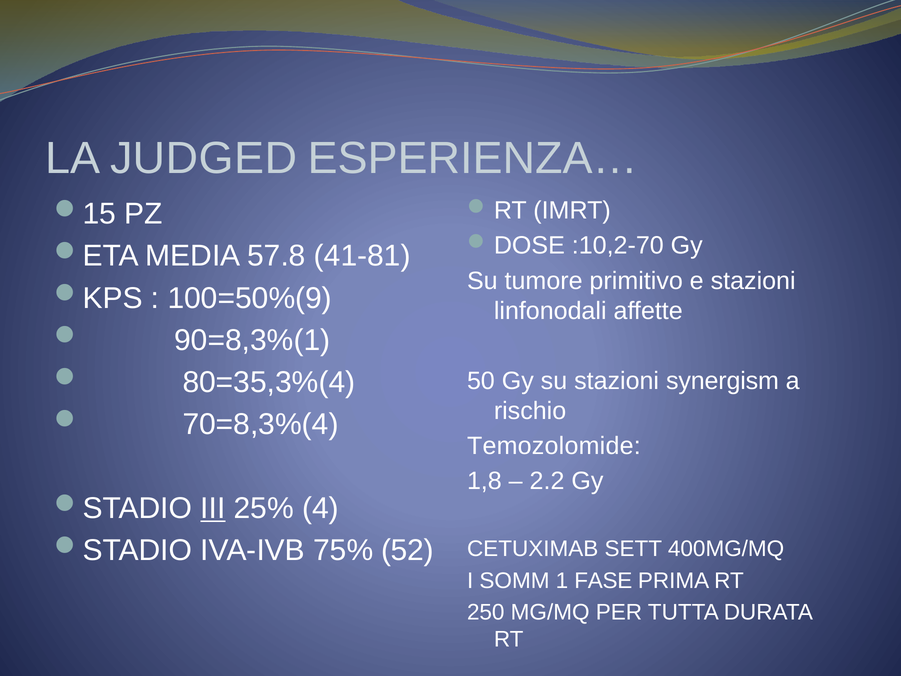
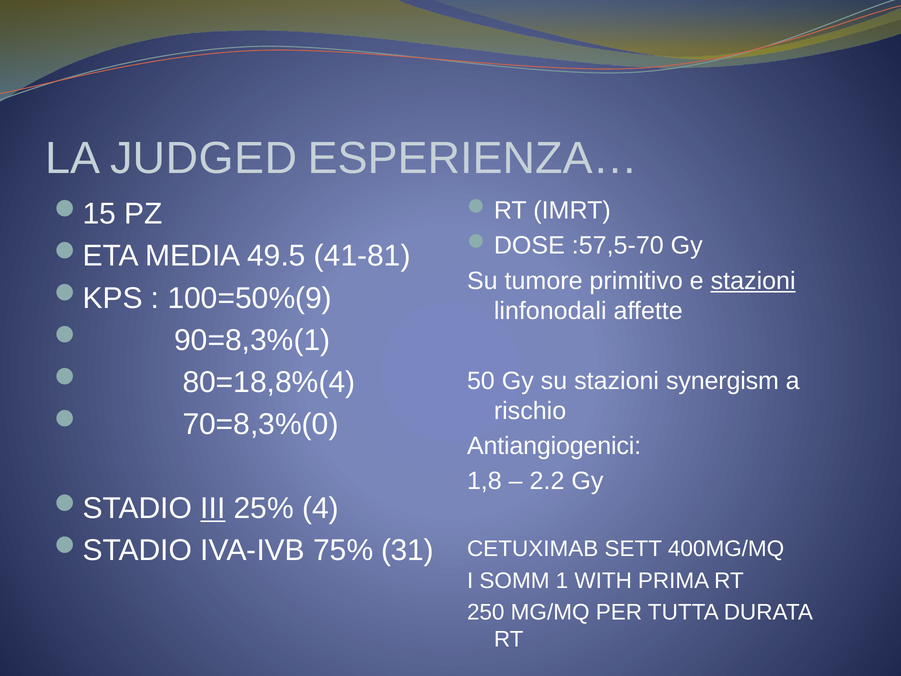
:10,2-70: :10,2-70 -> :57,5-70
57.8: 57.8 -> 49.5
stazioni at (753, 281) underline: none -> present
80=35,3%(4: 80=35,3%(4 -> 80=18,8%(4
70=8,3%(4: 70=8,3%(4 -> 70=8,3%(0
Temozolomide: Temozolomide -> Antiangiogenici
52: 52 -> 31
FASE: FASE -> WITH
